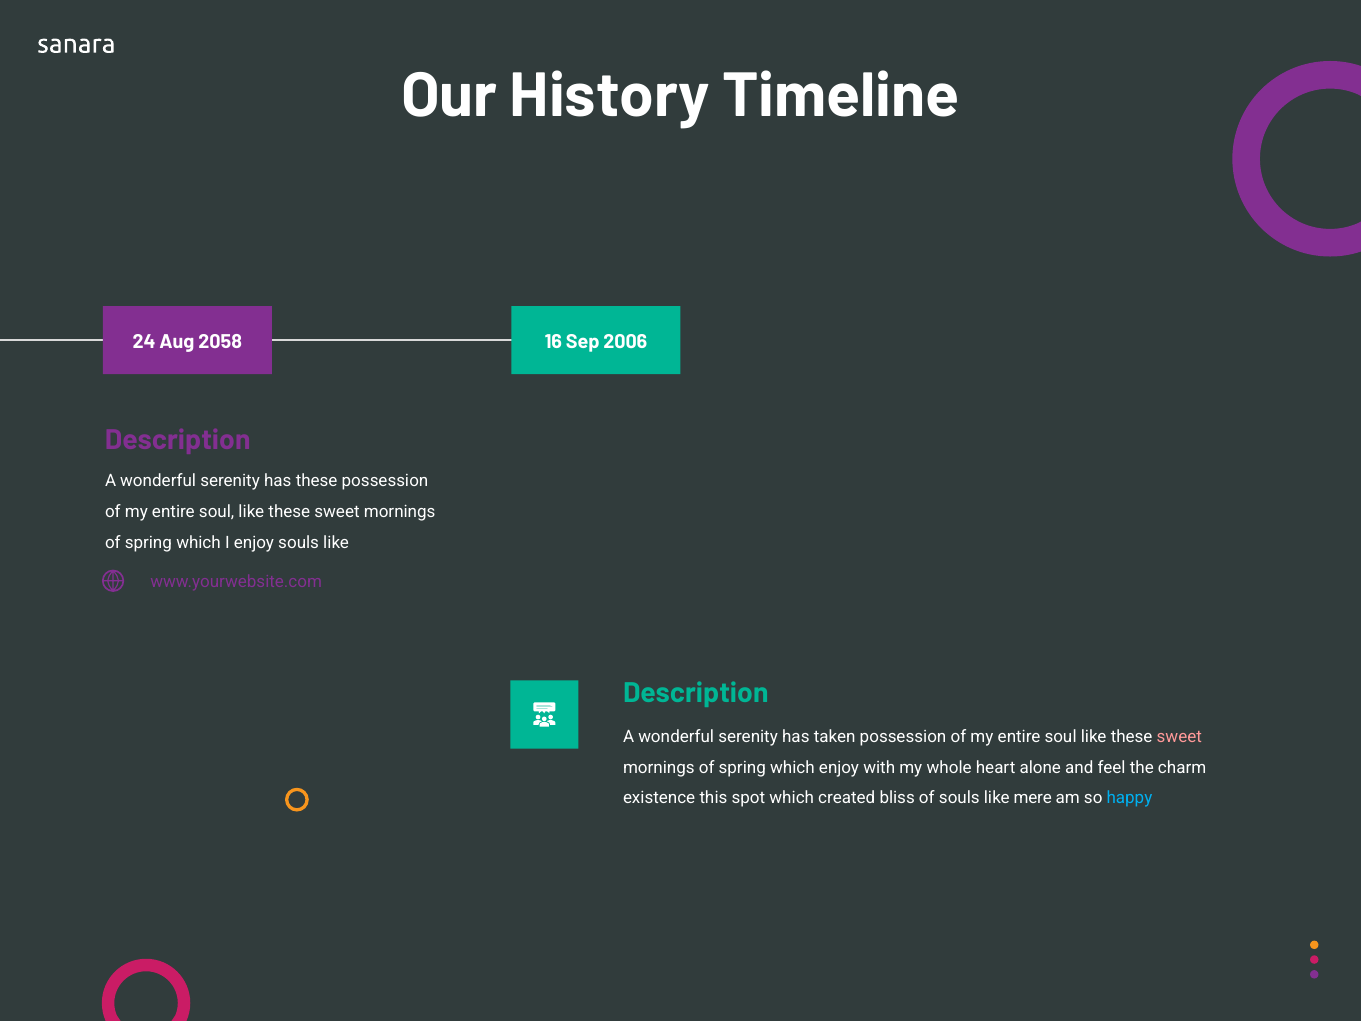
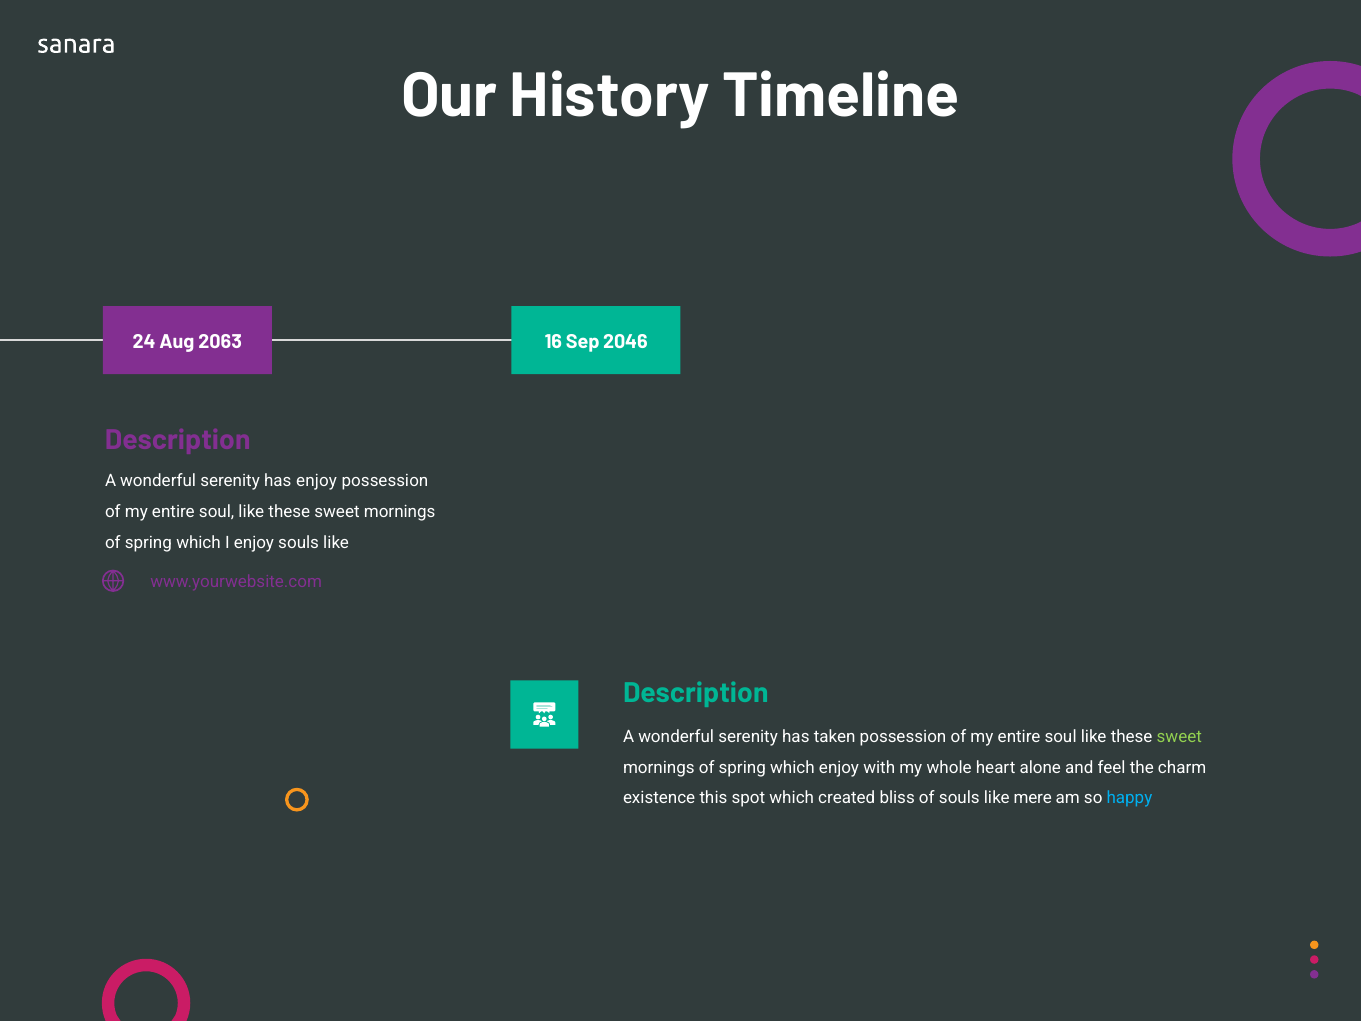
2058: 2058 -> 2063
2006: 2006 -> 2046
has these: these -> enjoy
sweet at (1179, 737) colour: pink -> light green
